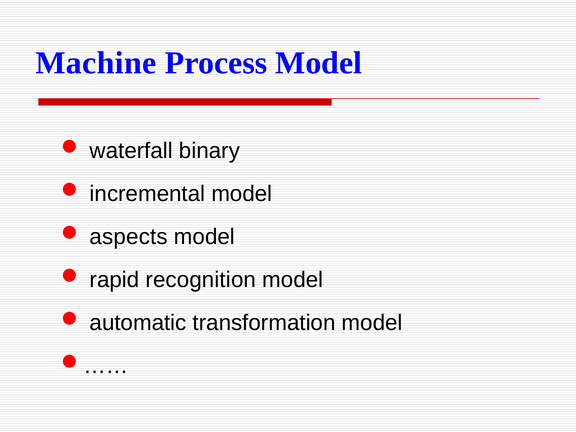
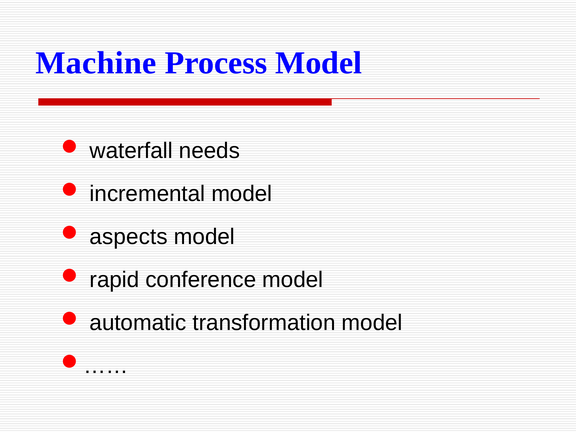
binary: binary -> needs
recognition: recognition -> conference
